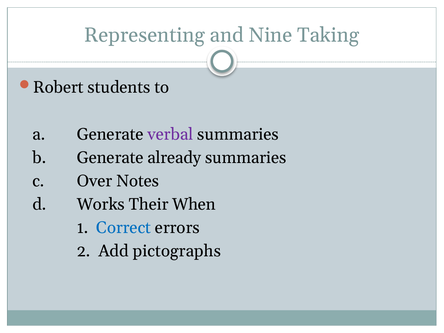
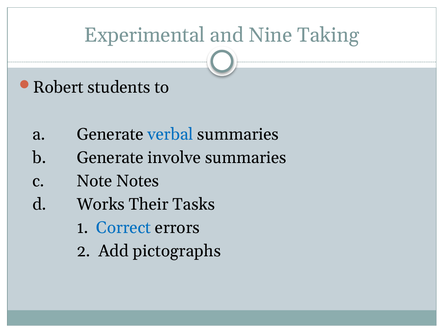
Representing: Representing -> Experimental
verbal colour: purple -> blue
already: already -> involve
Over: Over -> Note
When: When -> Tasks
